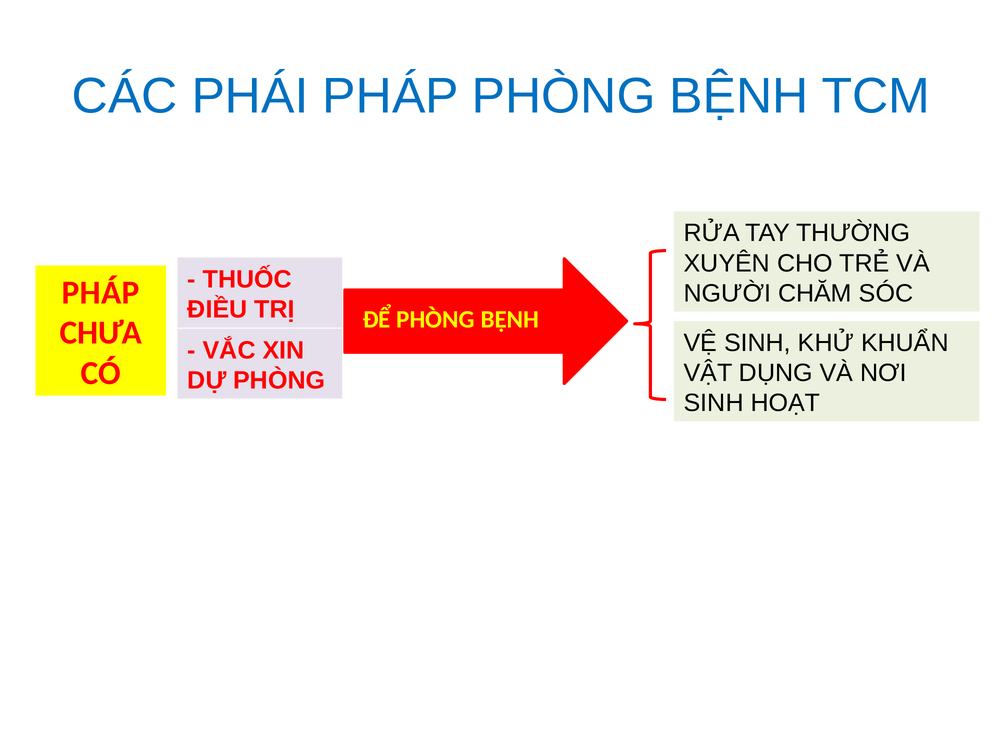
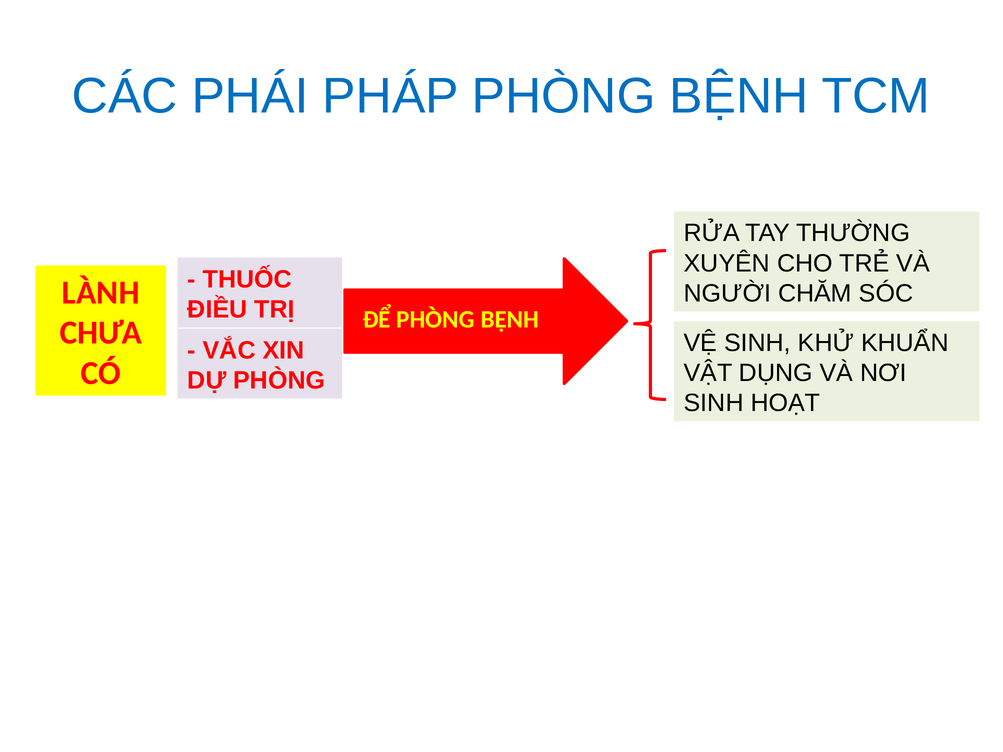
PHÁP at (101, 293): PHÁP -> LÀNH
